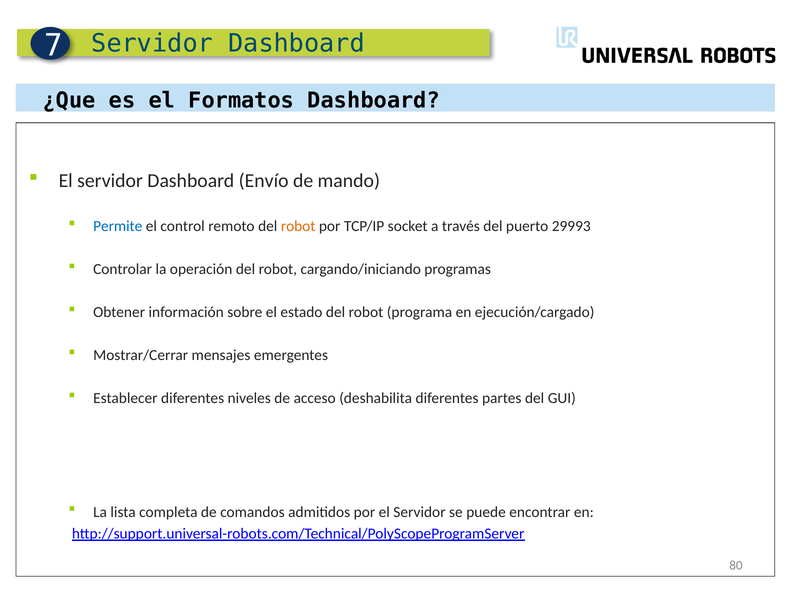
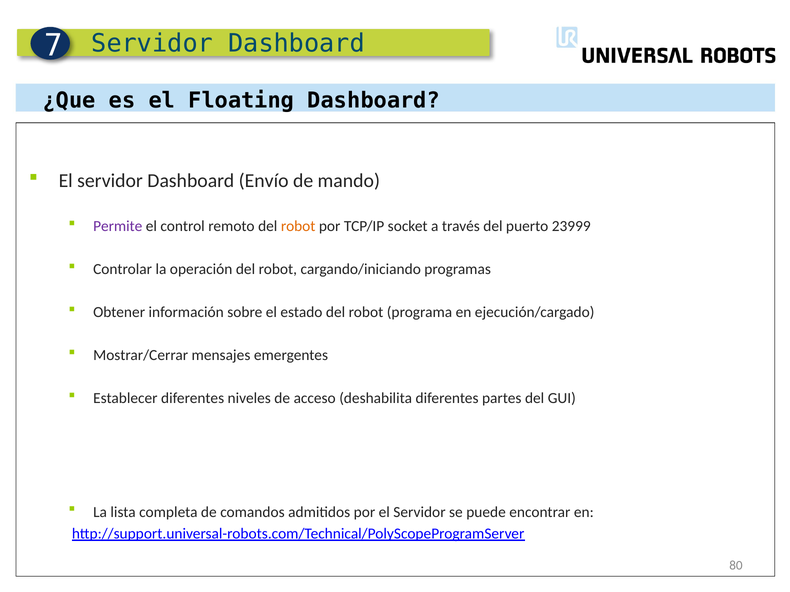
Formatos: Formatos -> Floating
Permite colour: blue -> purple
29993: 29993 -> 23999
